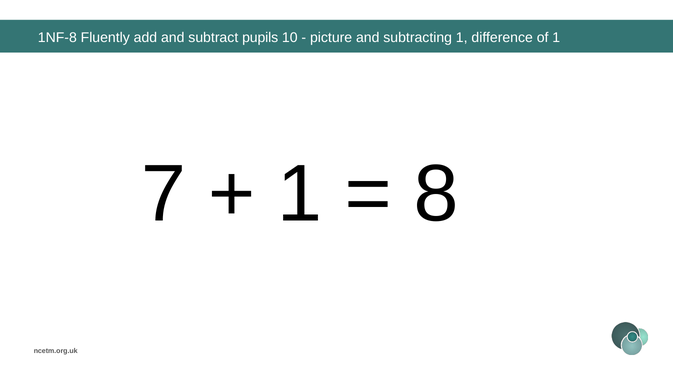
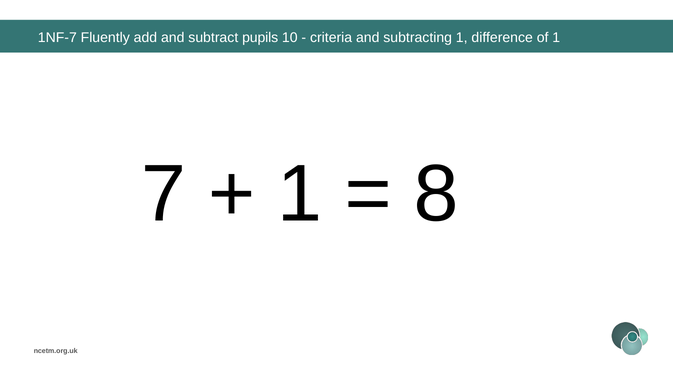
1NF-8: 1NF-8 -> 1NF-7
picture: picture -> criteria
